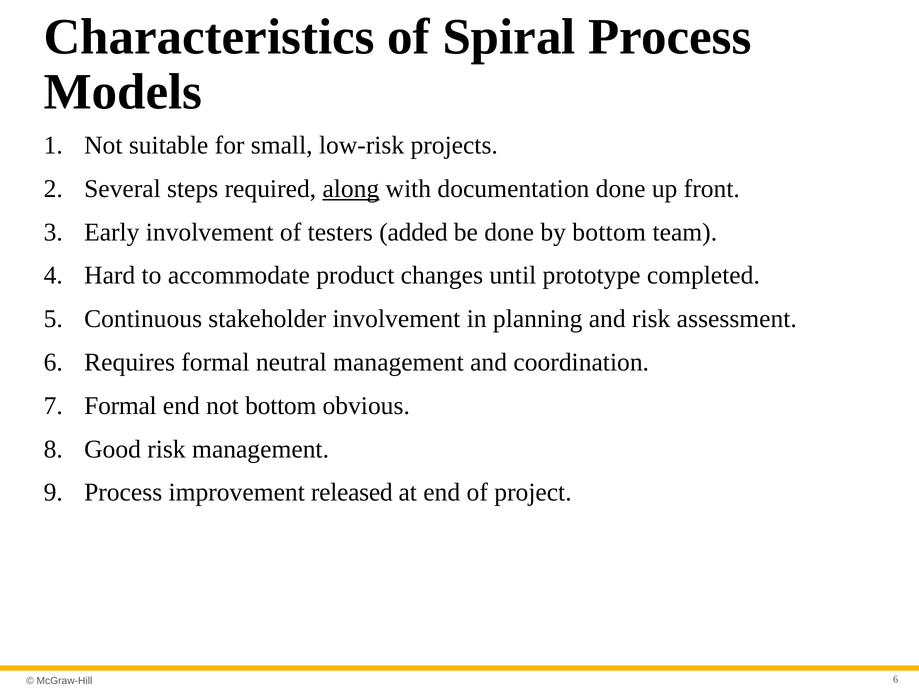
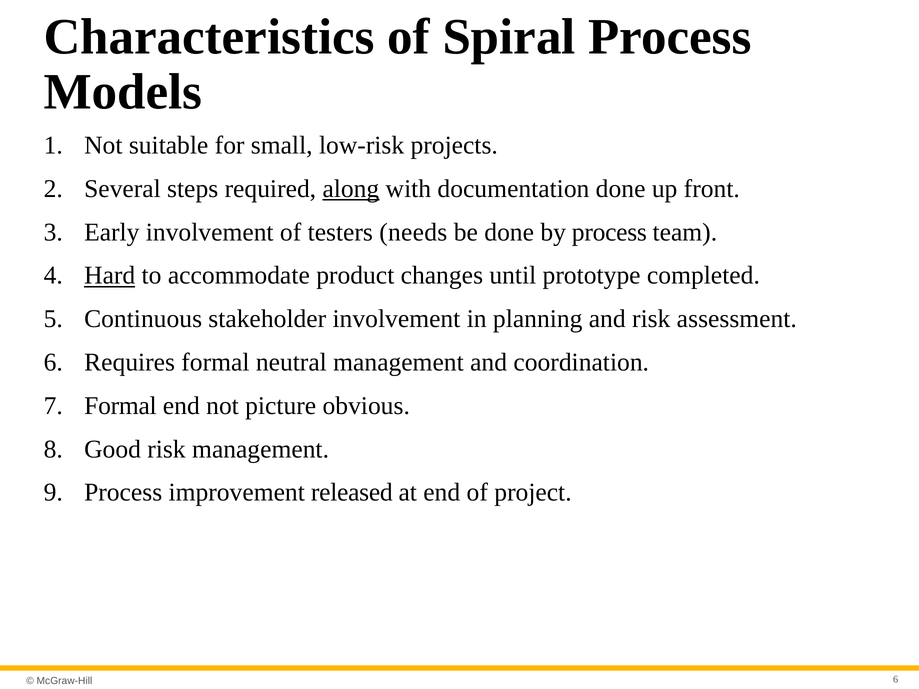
added: added -> needs
by bottom: bottom -> process
Hard underline: none -> present
not bottom: bottom -> picture
